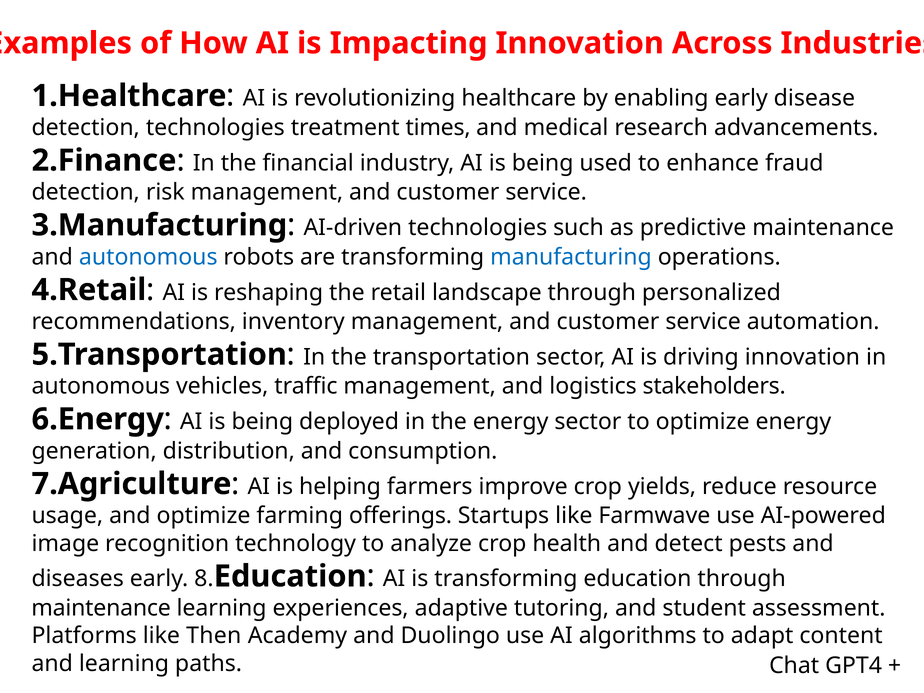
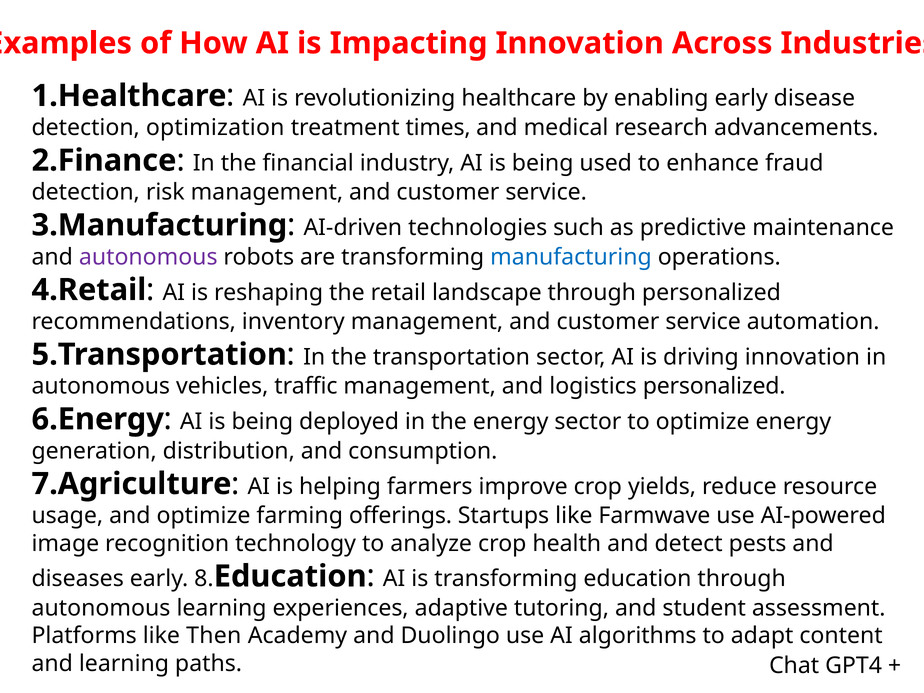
detection technologies: technologies -> optimization
autonomous at (148, 257) colour: blue -> purple
logistics stakeholders: stakeholders -> personalized
maintenance at (101, 608): maintenance -> autonomous
